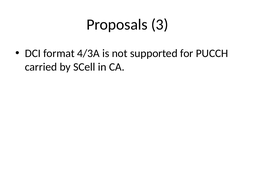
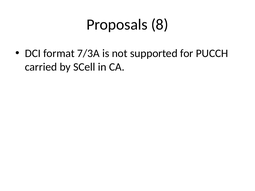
3: 3 -> 8
4/3A: 4/3A -> 7/3A
